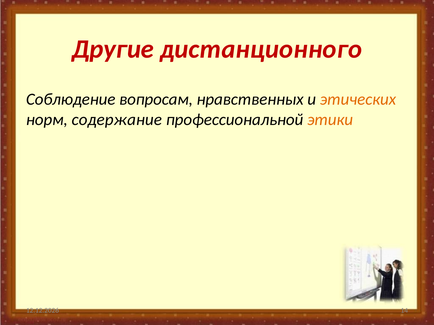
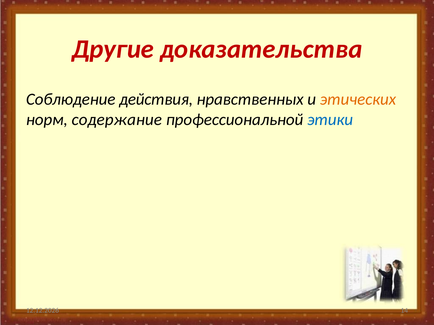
дистанционного: дистанционного -> доказательства
вопросам: вопросам -> действия
этики colour: orange -> blue
